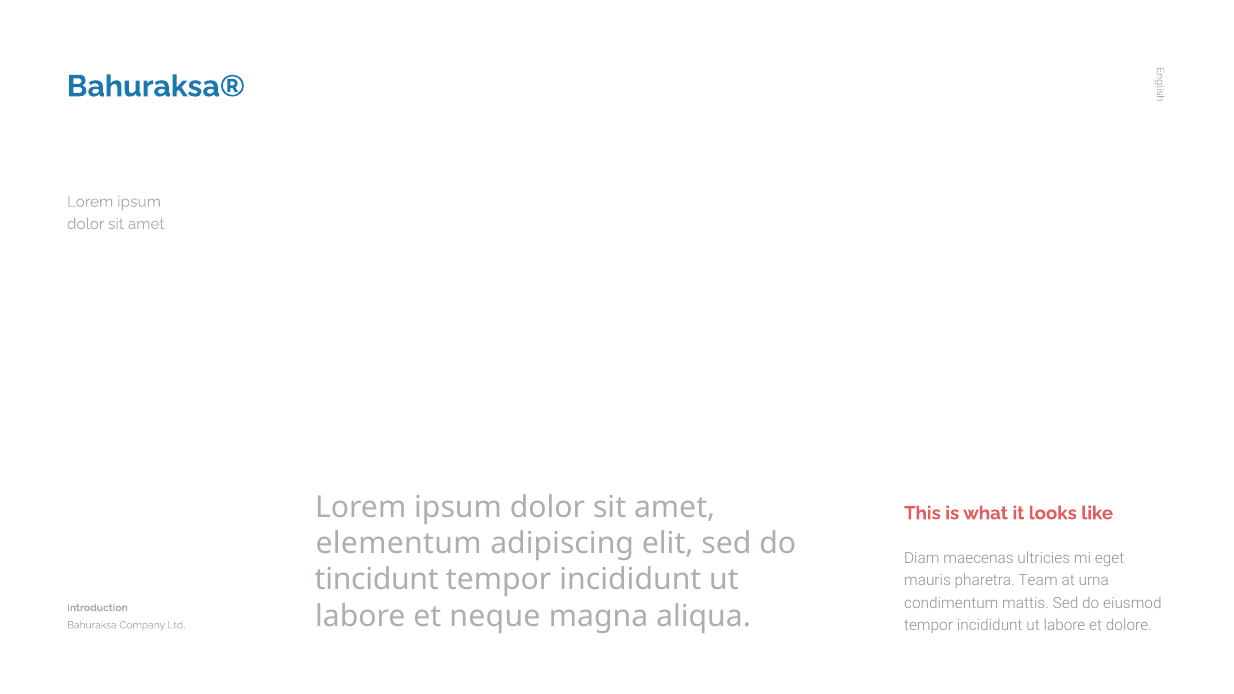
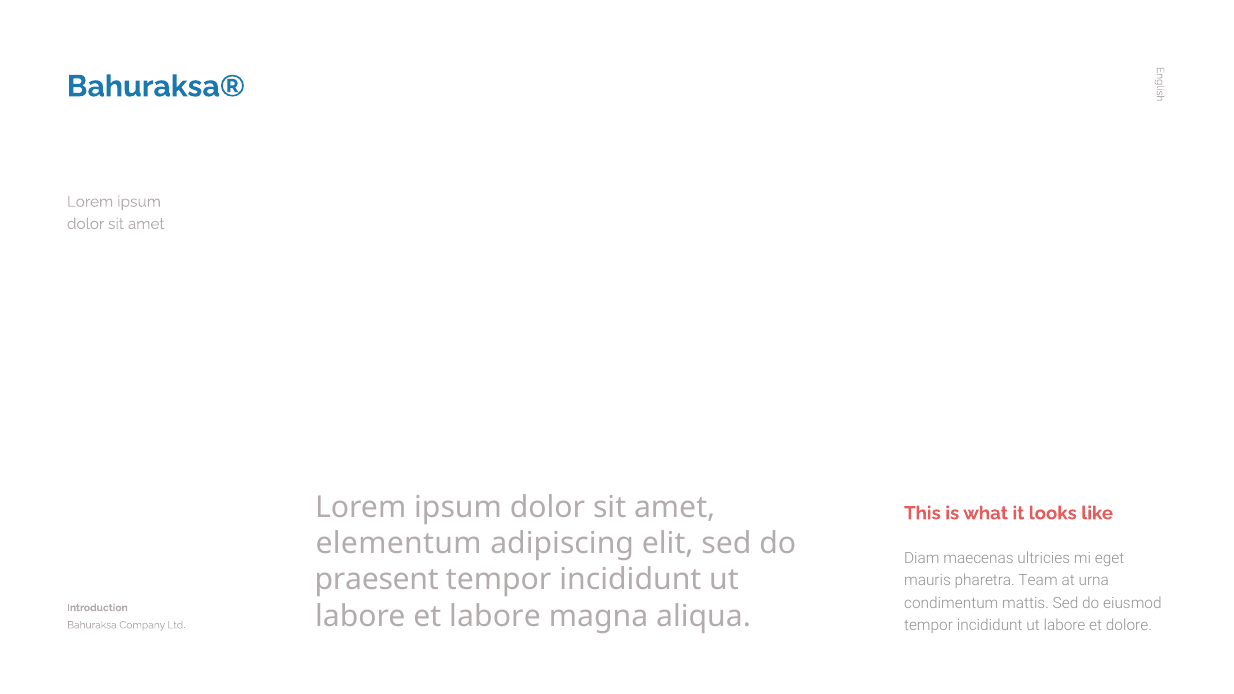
tincidunt: tincidunt -> praesent
et neque: neque -> labore
